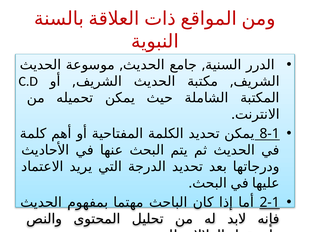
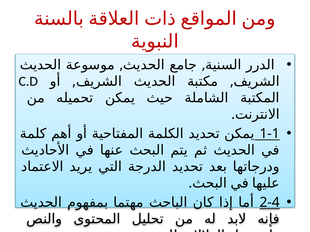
8-1: 8-1 -> 1-1
2-1: 2-1 -> 2-4
